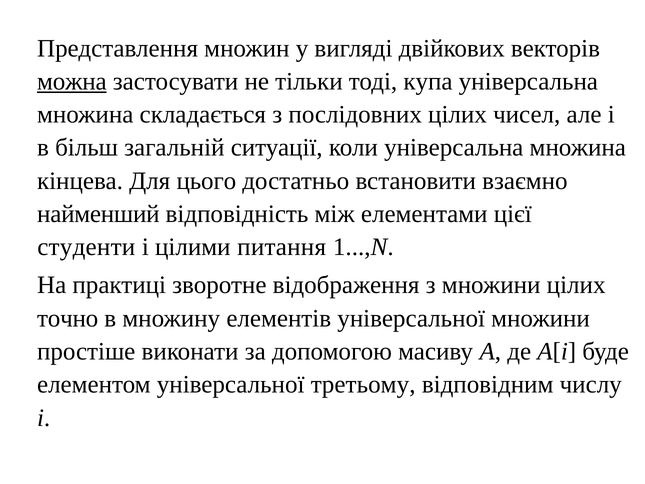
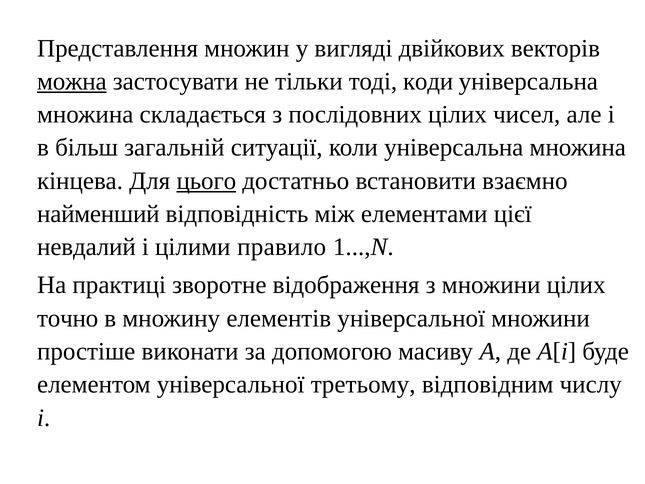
купа: купа -> коди
цього underline: none -> present
студенти: студенти -> невдалий
питання: питання -> правило
